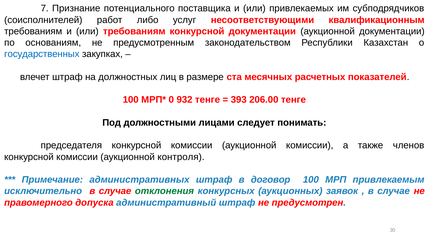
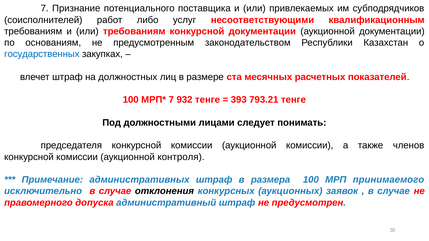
0 at (171, 100): 0 -> 7
206.00: 206.00 -> 793.21
договор: договор -> размера
привлекаемым: привлекаемым -> принимаемого
отклонения colour: green -> black
